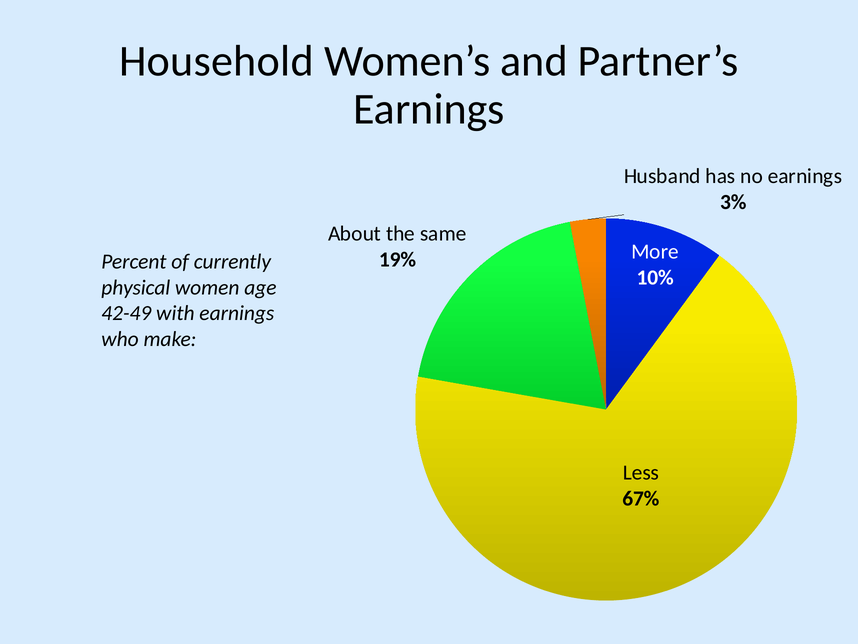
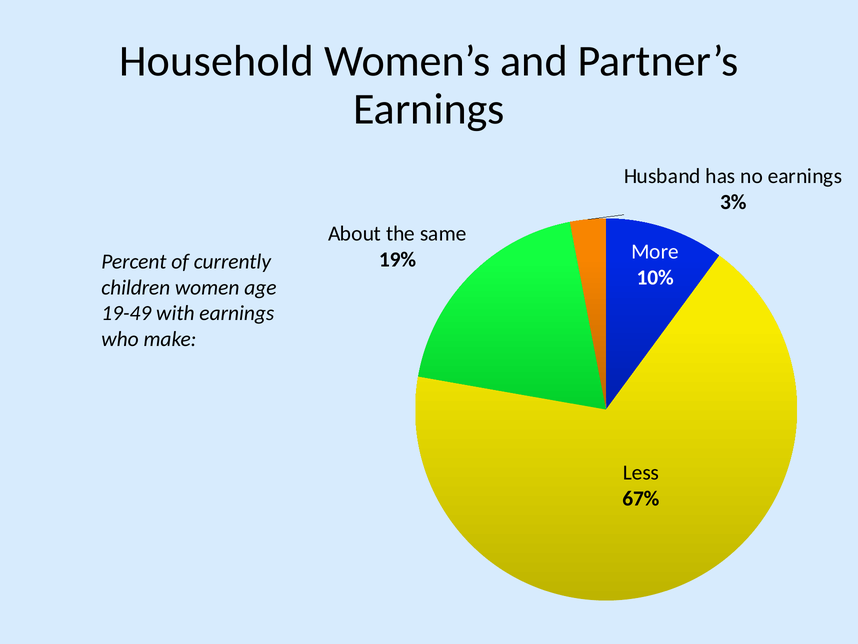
physical: physical -> children
42-49: 42-49 -> 19-49
